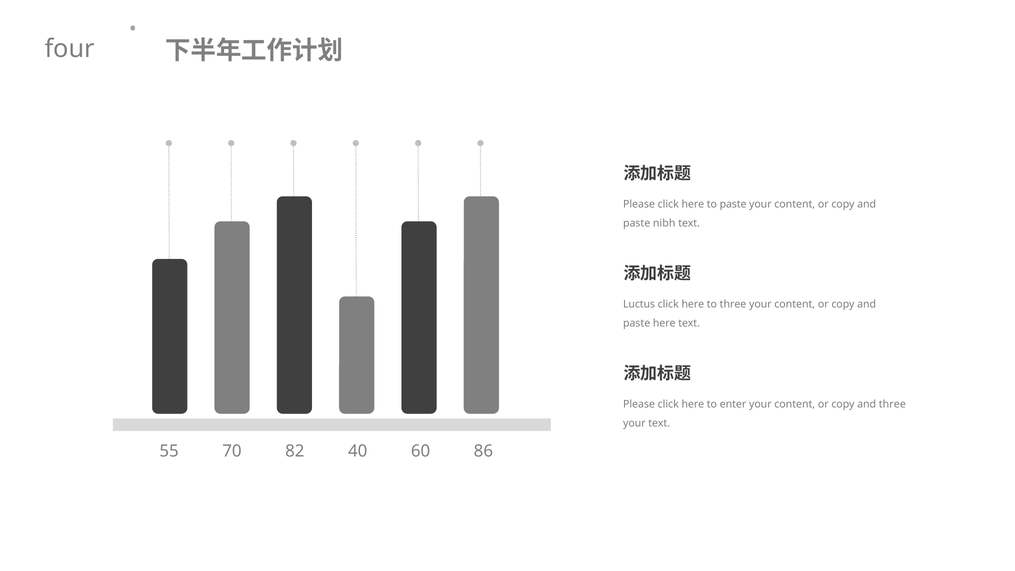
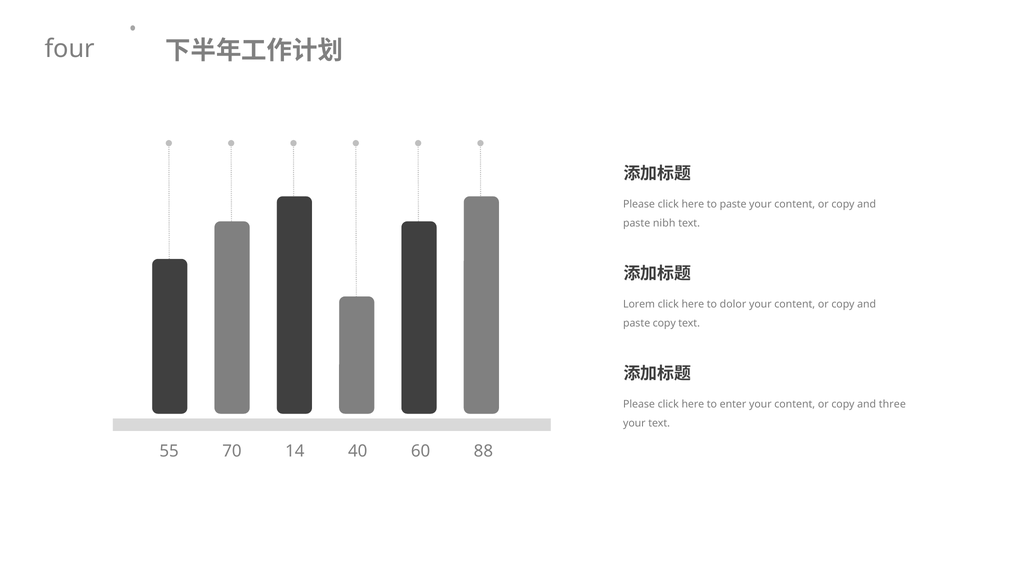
Luctus: Luctus -> Lorem
to three: three -> dolor
paste here: here -> copy
82: 82 -> 14
86: 86 -> 88
